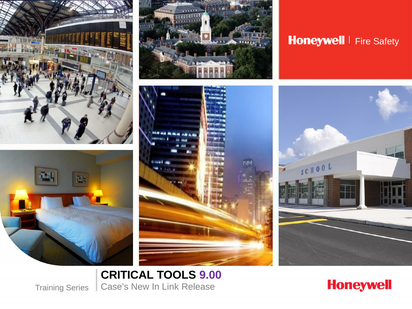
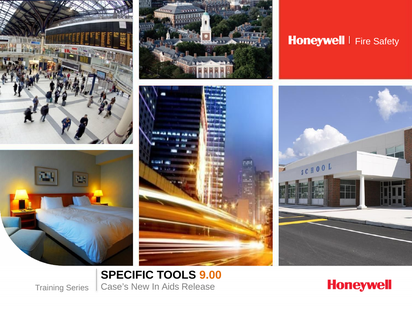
CRITICAL: CRITICAL -> SPECIFIC
9.00 colour: purple -> orange
Link: Link -> Aids
